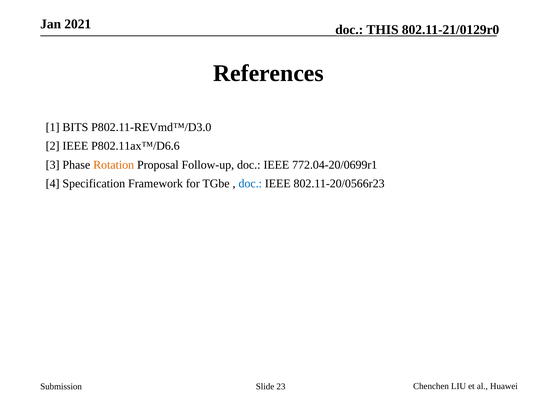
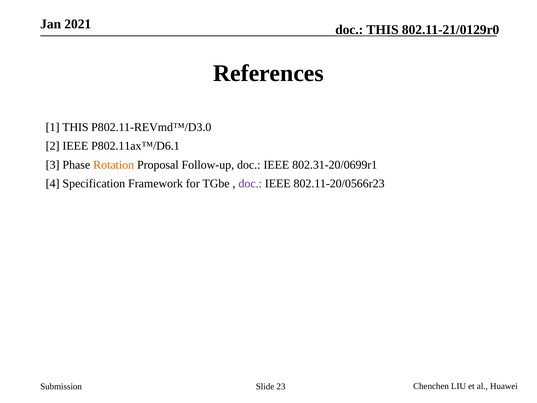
1 BITS: BITS -> THIS
P802.11ax™/D6.6: P802.11ax™/D6.6 -> P802.11ax™/D6.1
772.04-20/0699r1: 772.04-20/0699r1 -> 802.31-20/0699r1
doc at (250, 183) colour: blue -> purple
